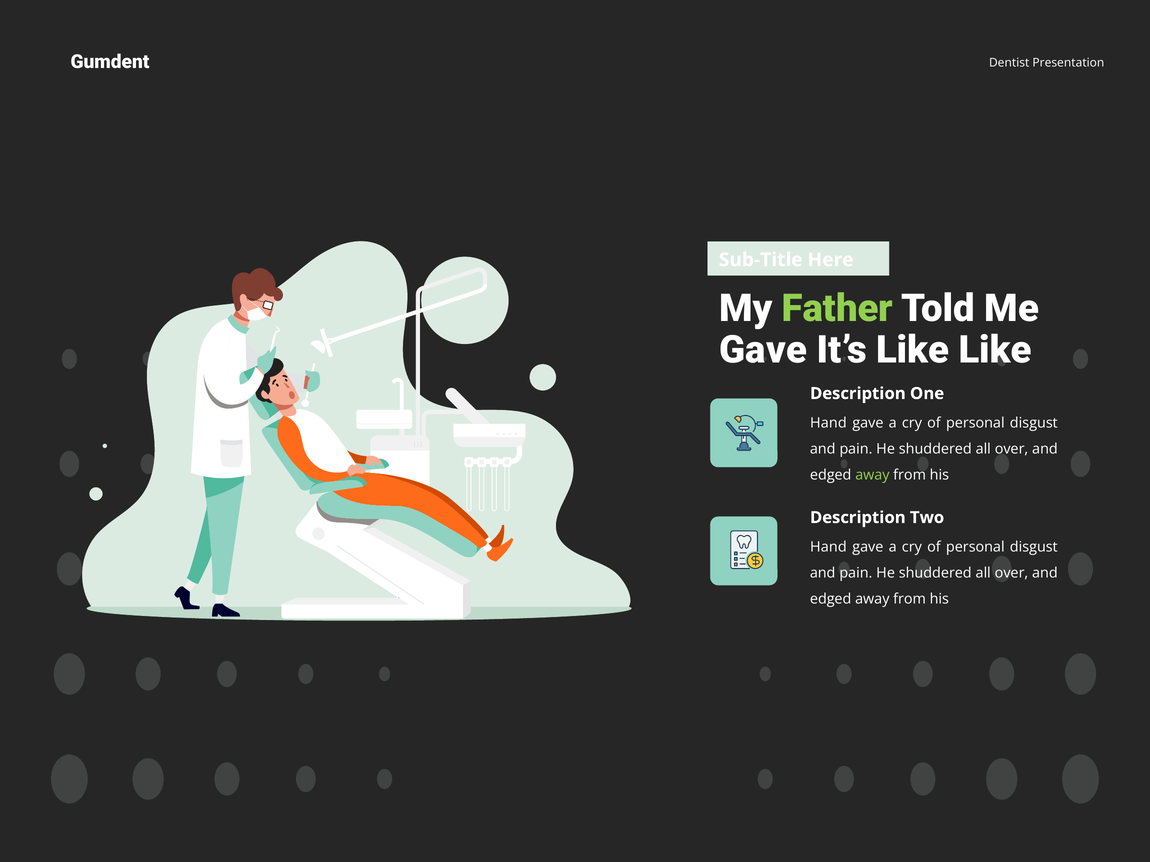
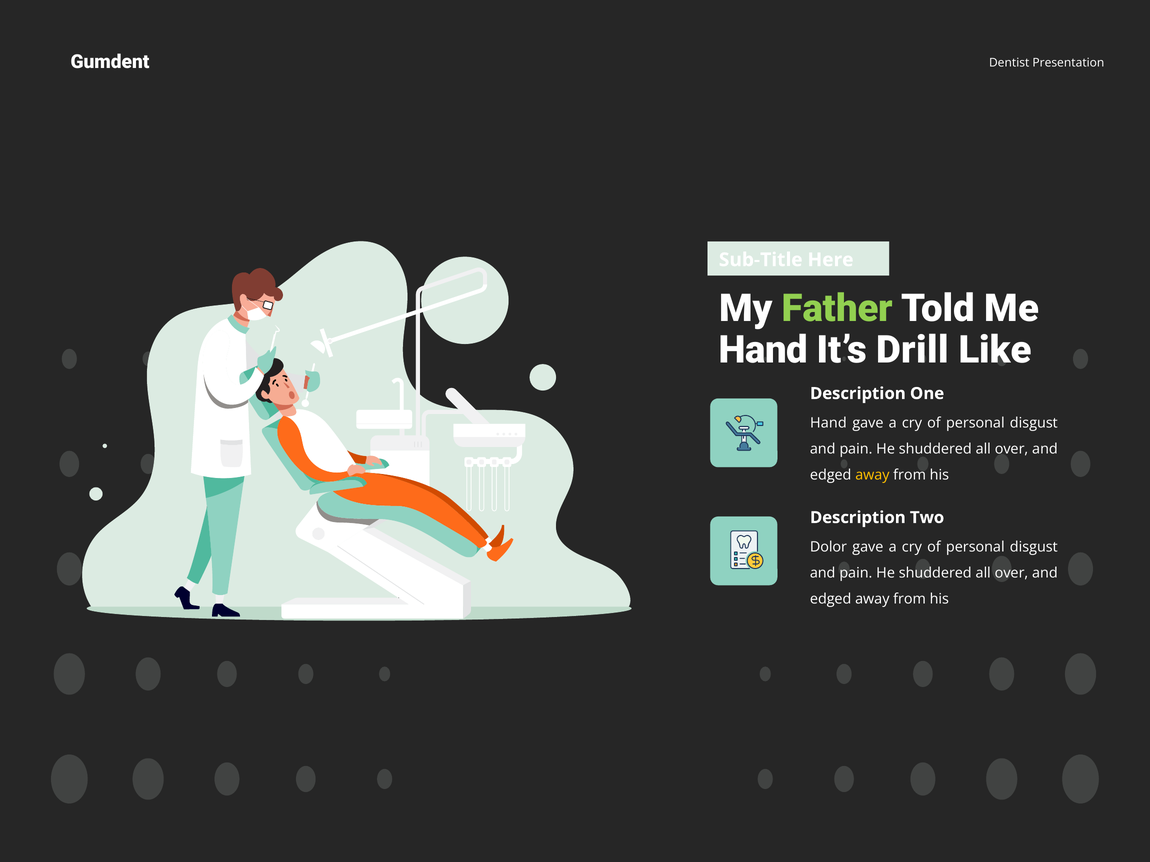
Gave at (763, 350): Gave -> Hand
It’s Like: Like -> Drill
away at (872, 475) colour: light green -> yellow
Hand at (828, 547): Hand -> Dolor
